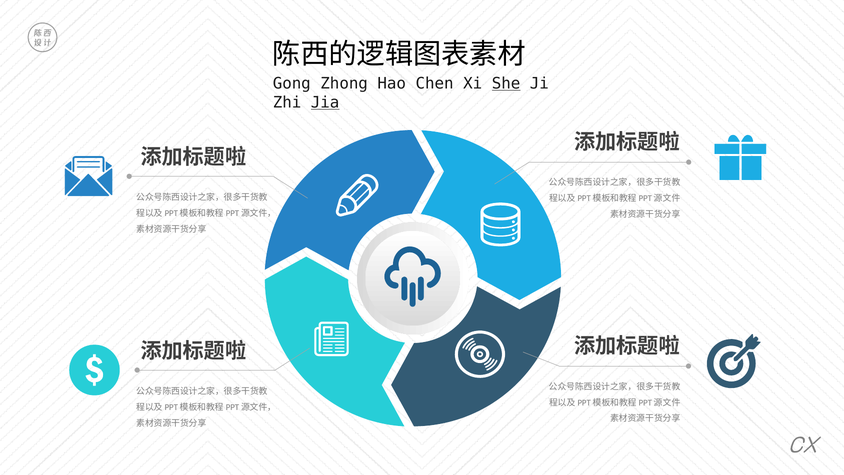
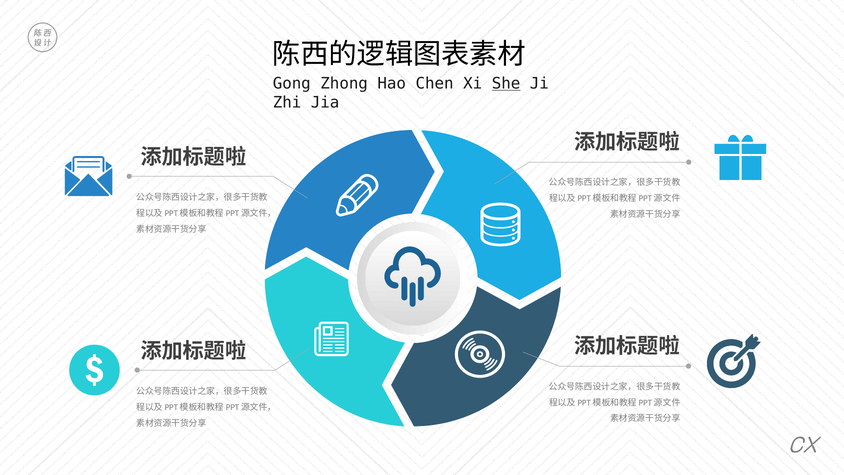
Jia underline: present -> none
